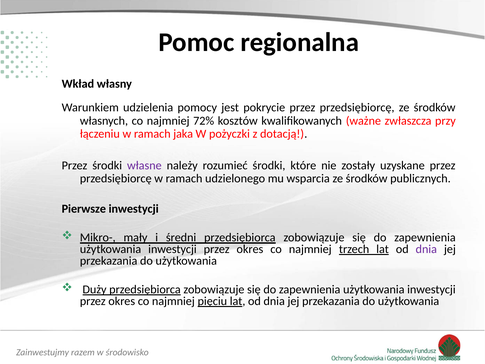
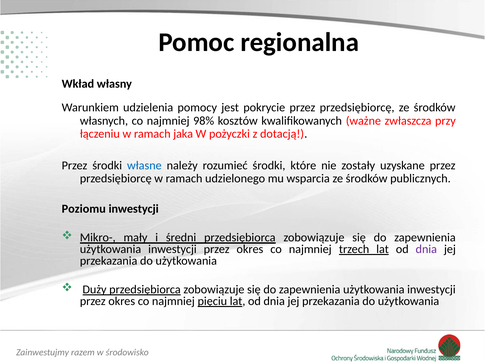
72%: 72% -> 98%
własne colour: purple -> blue
Pierwsze: Pierwsze -> Poziomu
